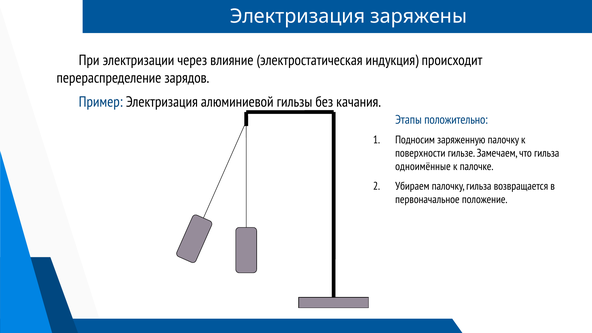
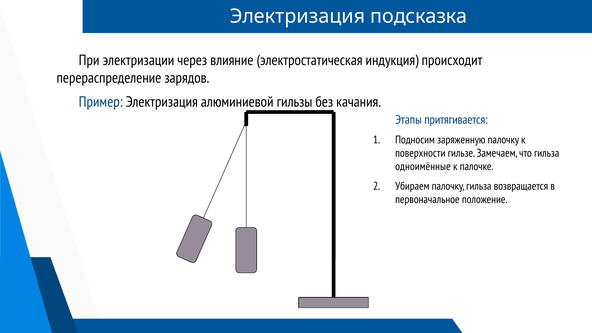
заряжены: заряжены -> подсказка
положительно: положительно -> притягивается
